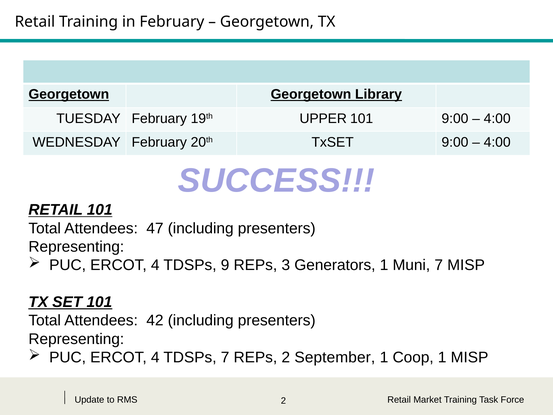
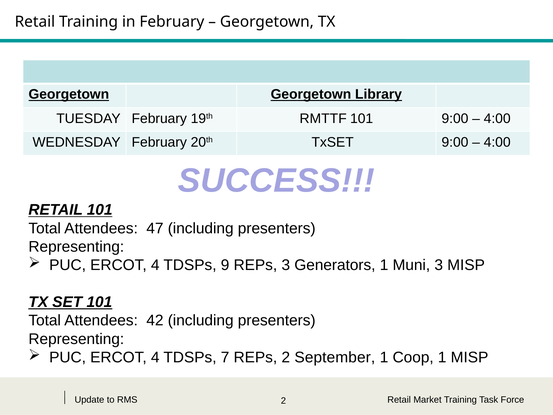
UPPER: UPPER -> RMTTF
Muni 7: 7 -> 3
